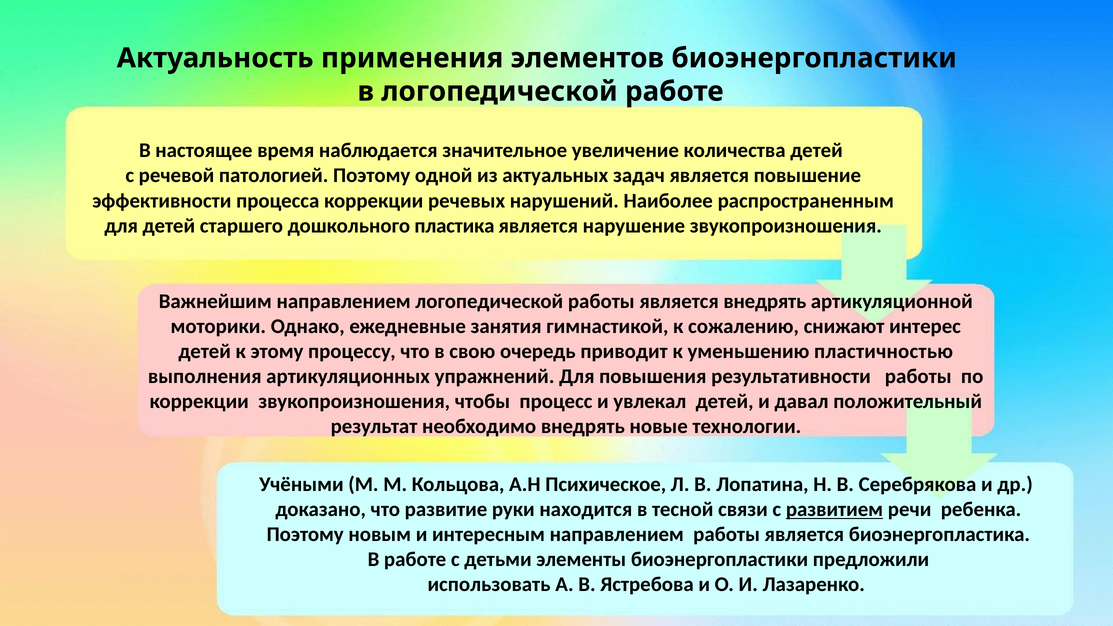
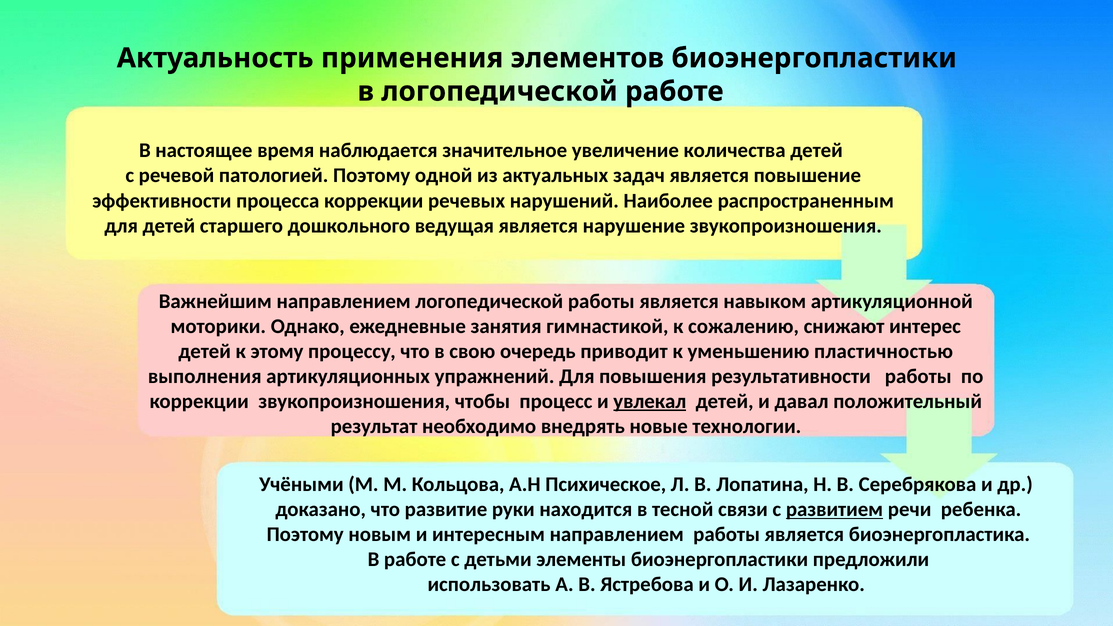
пластика: пластика -> ведущая
является внедрять: внедрять -> навыком
увлекал underline: none -> present
